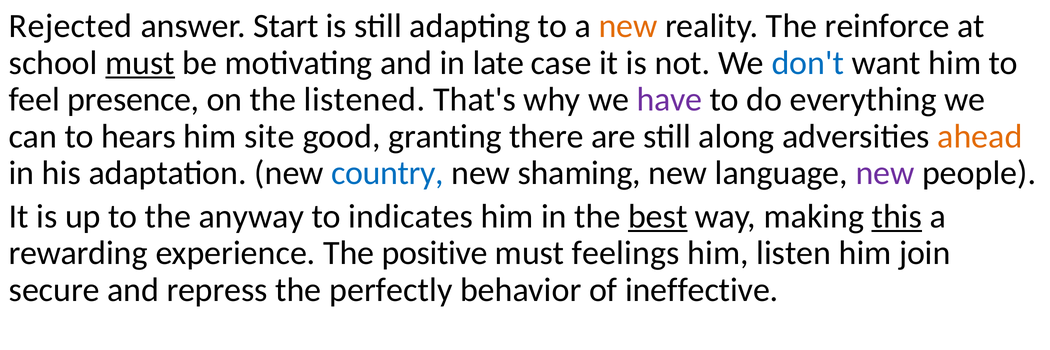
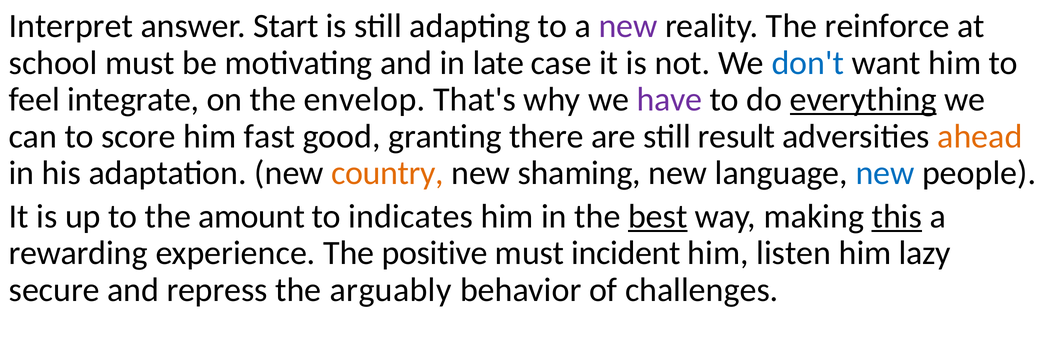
Rejected: Rejected -> Interpret
new at (628, 26) colour: orange -> purple
must at (140, 63) underline: present -> none
presence: presence -> integrate
listened: listened -> envelop
everything underline: none -> present
hears: hears -> score
site: site -> fast
along: along -> result
country colour: blue -> orange
new at (885, 173) colour: purple -> blue
anyway: anyway -> amount
feelings: feelings -> incident
join: join -> lazy
perfectly: perfectly -> arguably
ineffective: ineffective -> challenges
